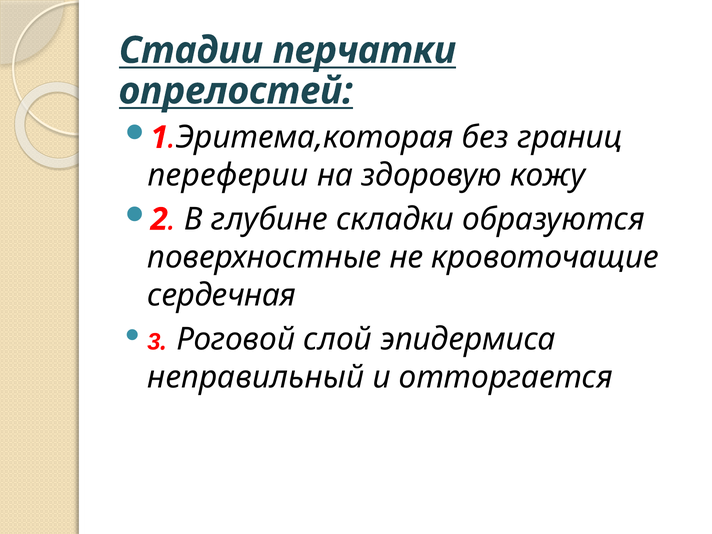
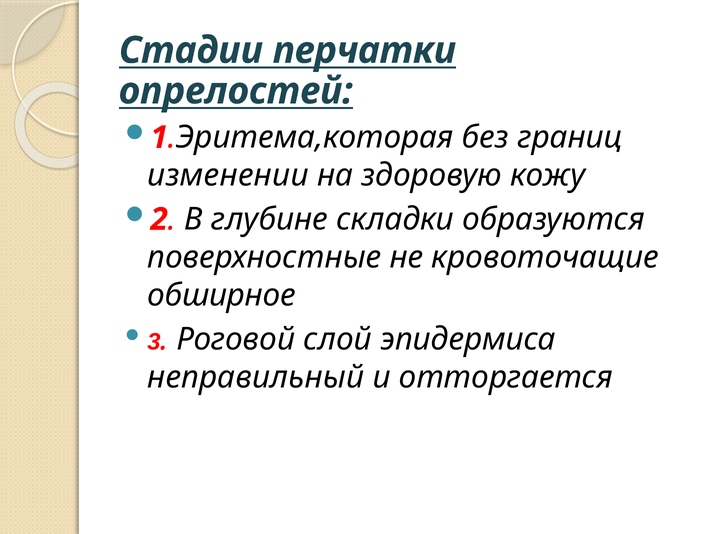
переферии: переферии -> изменении
сердечная: сердечная -> обширное
